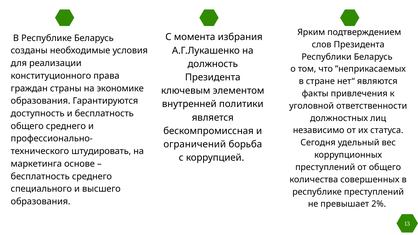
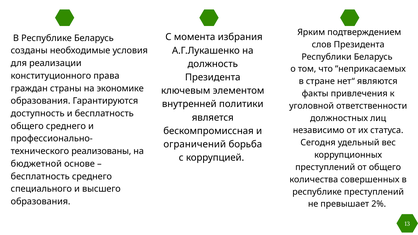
штудировать: штудировать -> реализованы
маркетинга: маркетинга -> бюджетной
